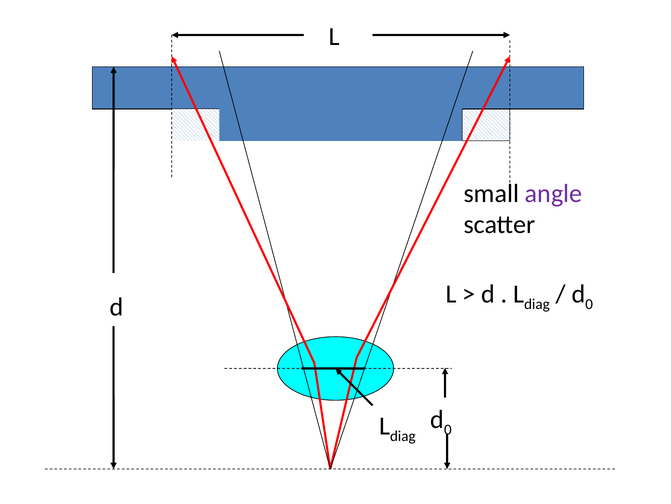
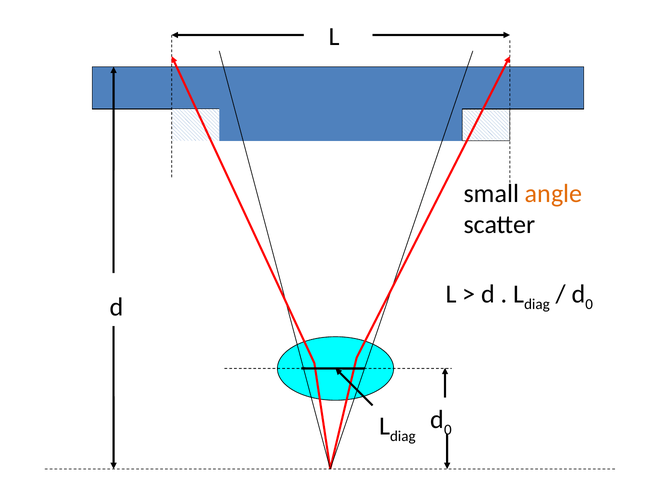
angle colour: purple -> orange
